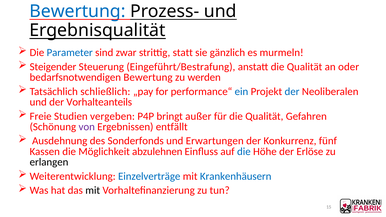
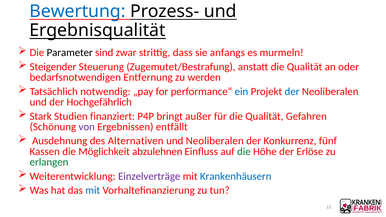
Parameter colour: blue -> black
statt: statt -> dass
gänzlich: gänzlich -> anfangs
Eingeführt/Bestrafung: Eingeführt/Bestrafung -> Zugemutet/Bestrafung
bedarfsnotwendigen Bewertung: Bewertung -> Entfernung
schließlich: schließlich -> notwendig
Vorhalteanteils: Vorhalteanteils -> Hochgefährlich
Freie: Freie -> Stark
vergeben: vergeben -> finanziert
Sonderfonds: Sonderfonds -> Alternativen
und Erwartungen: Erwartungen -> Neoliberalen
die at (244, 152) colour: blue -> green
erlangen colour: black -> green
Einzelverträge colour: blue -> purple
mit at (93, 190) colour: black -> blue
